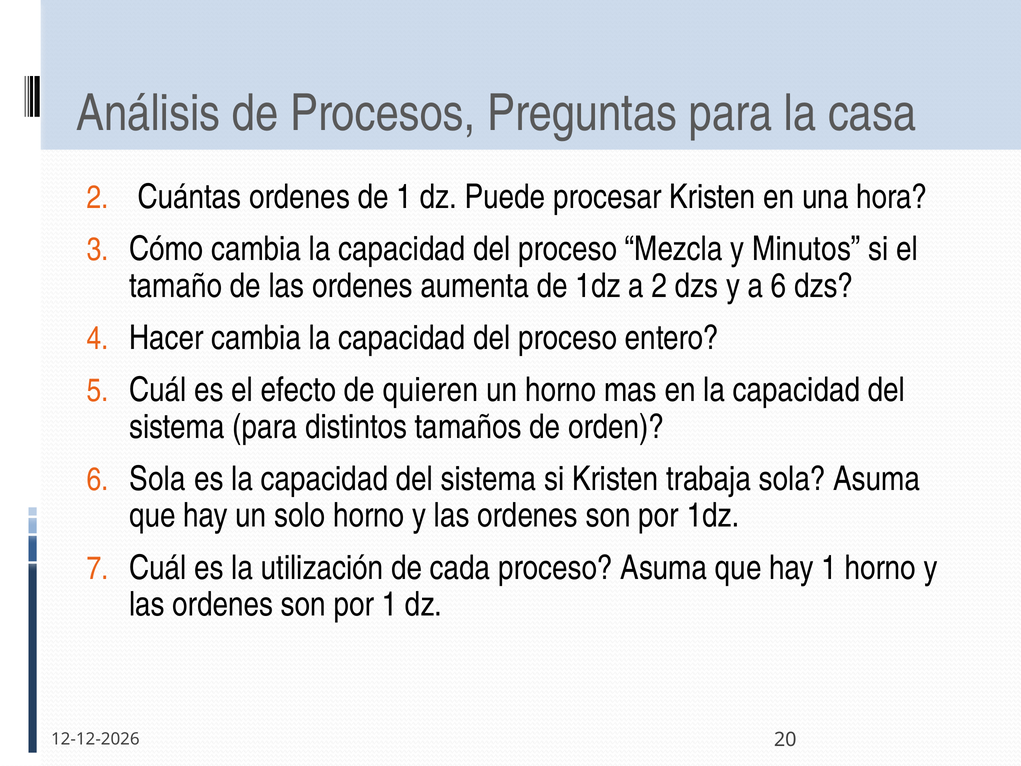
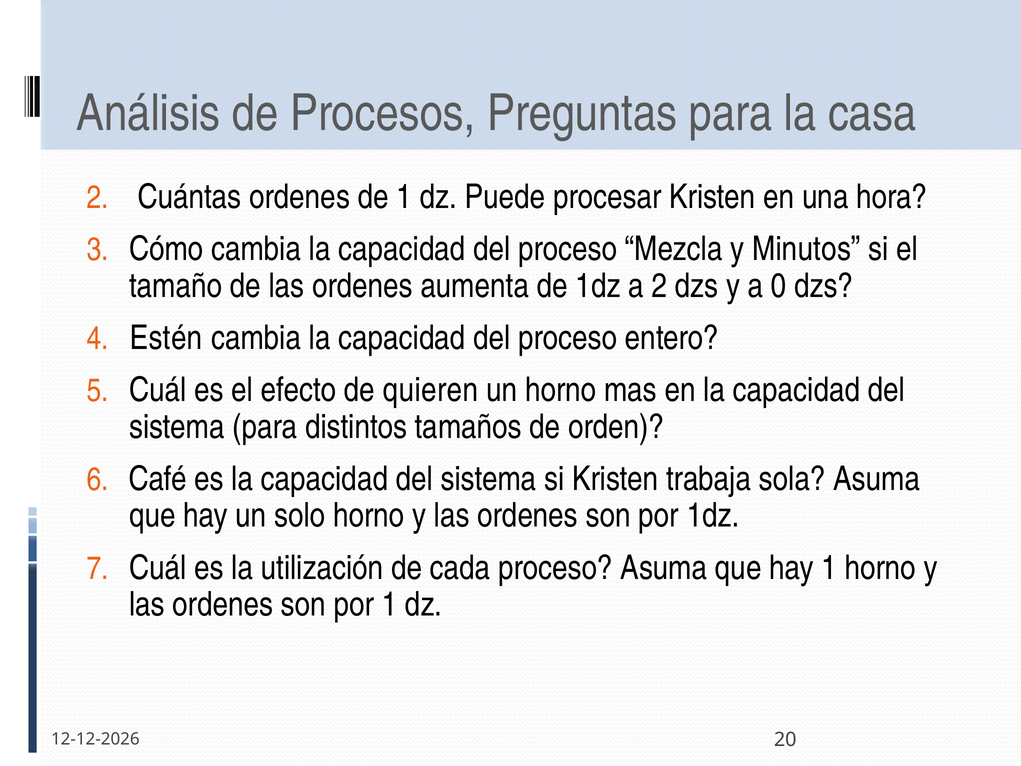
a 6: 6 -> 0
Hacer: Hacer -> Estén
Sola at (158, 479): Sola -> Café
